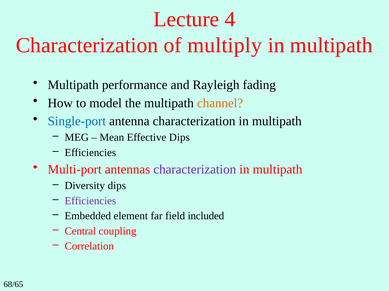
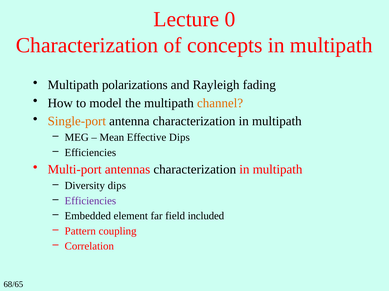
4: 4 -> 0
multiply: multiply -> concepts
performance: performance -> polarizations
Single-port colour: blue -> orange
characterization at (195, 170) colour: purple -> black
Central: Central -> Pattern
